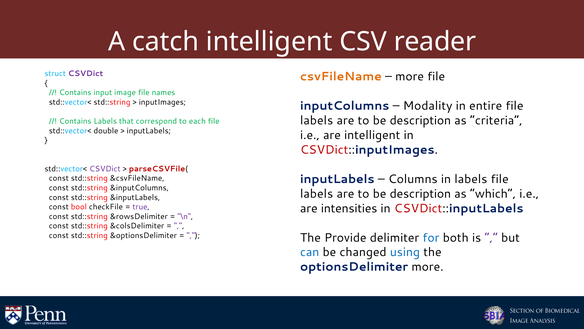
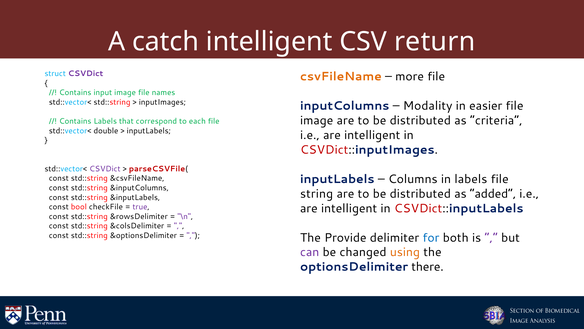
reader: reader -> return
entire: entire -> easier
labels at (317, 120): labels -> image
description at (420, 120): description -> distributed
labels at (317, 193): labels -> string
description at (420, 193): description -> distributed
which: which -> added
intensities at (349, 208): intensities -> intelligent
can colour: blue -> purple
using colour: blue -> orange
optionsDelimiter more: more -> there
